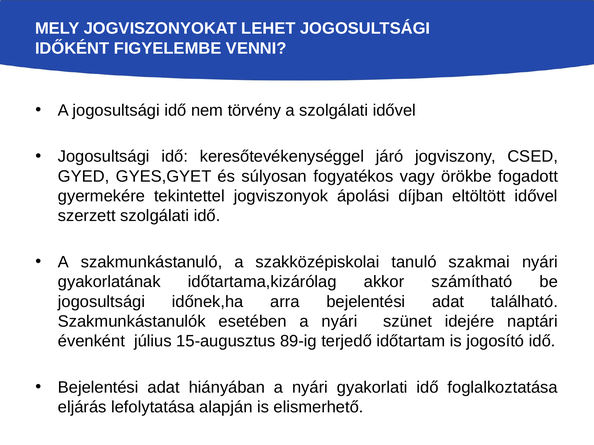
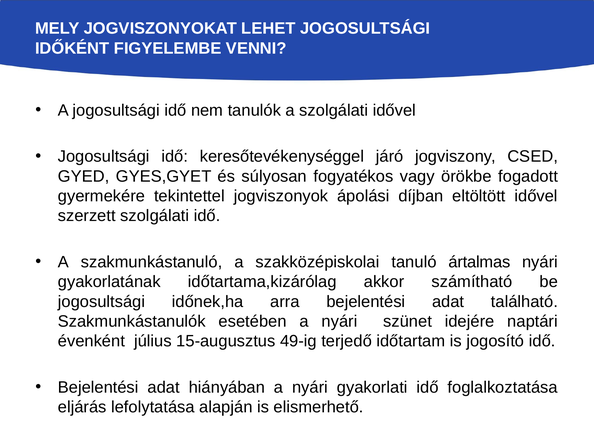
törvény: törvény -> tanulók
szakmai: szakmai -> ártalmas
89-ig: 89-ig -> 49-ig
